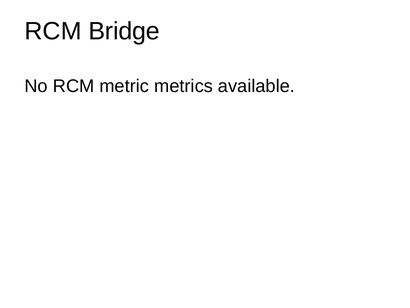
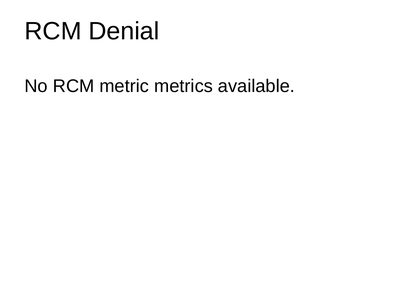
Bridge: Bridge -> Denial
